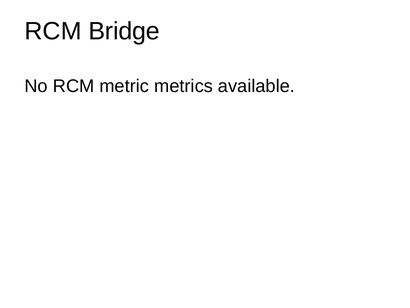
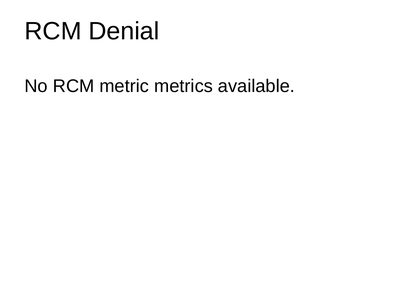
Bridge: Bridge -> Denial
